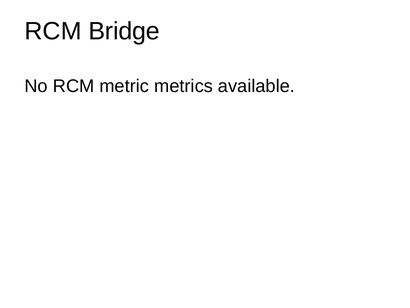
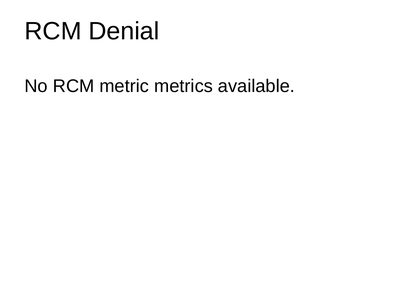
Bridge: Bridge -> Denial
